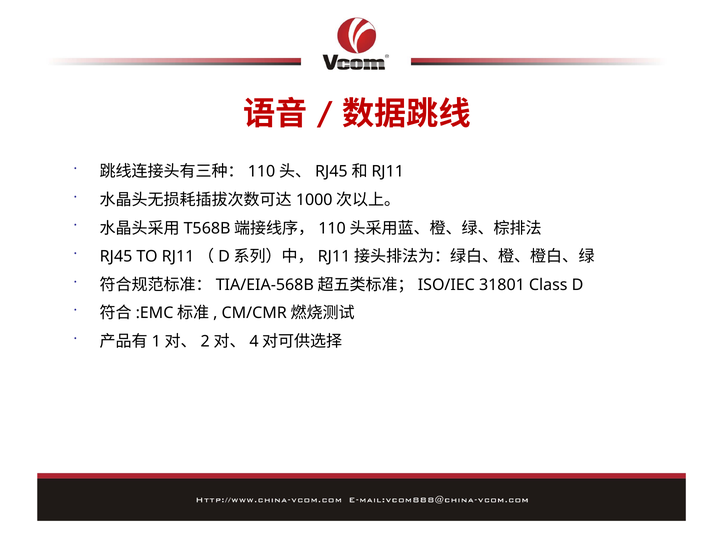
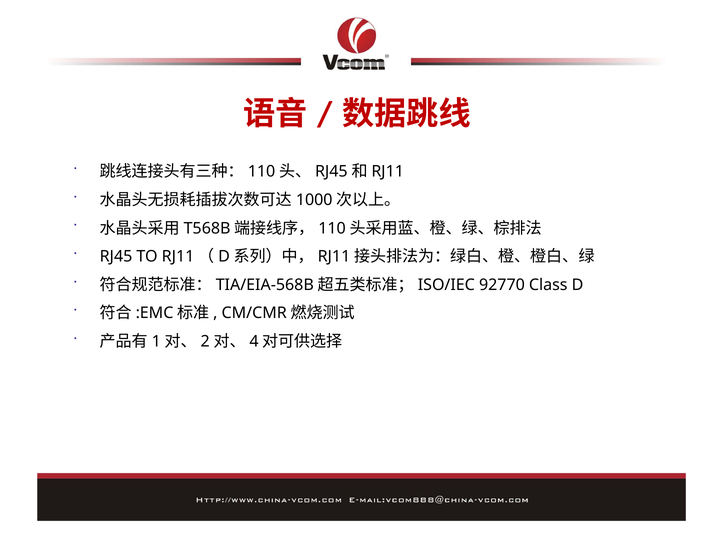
31801: 31801 -> 92770
